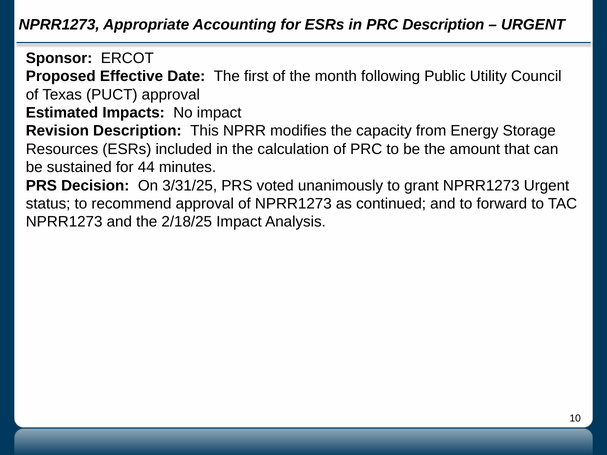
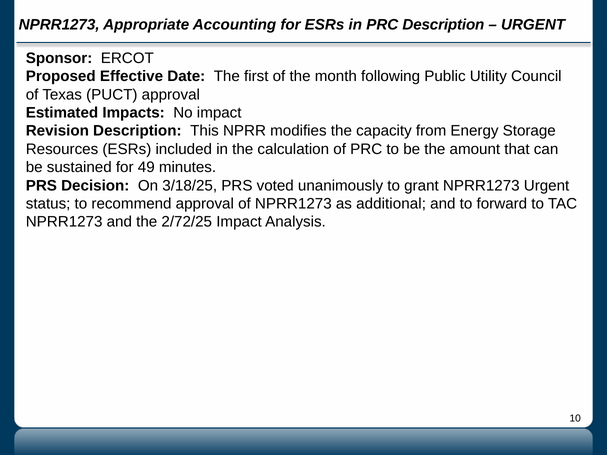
44: 44 -> 49
3/31/25: 3/31/25 -> 3/18/25
continued: continued -> additional
2/18/25: 2/18/25 -> 2/72/25
